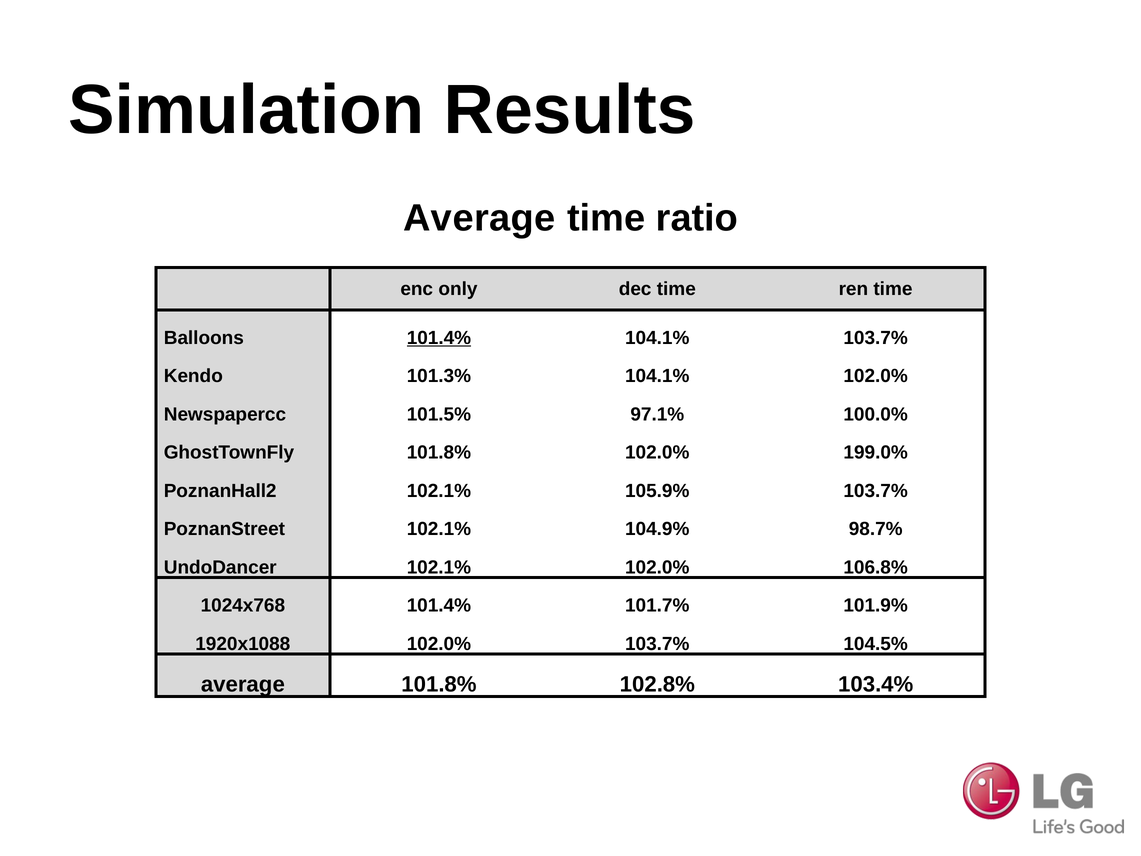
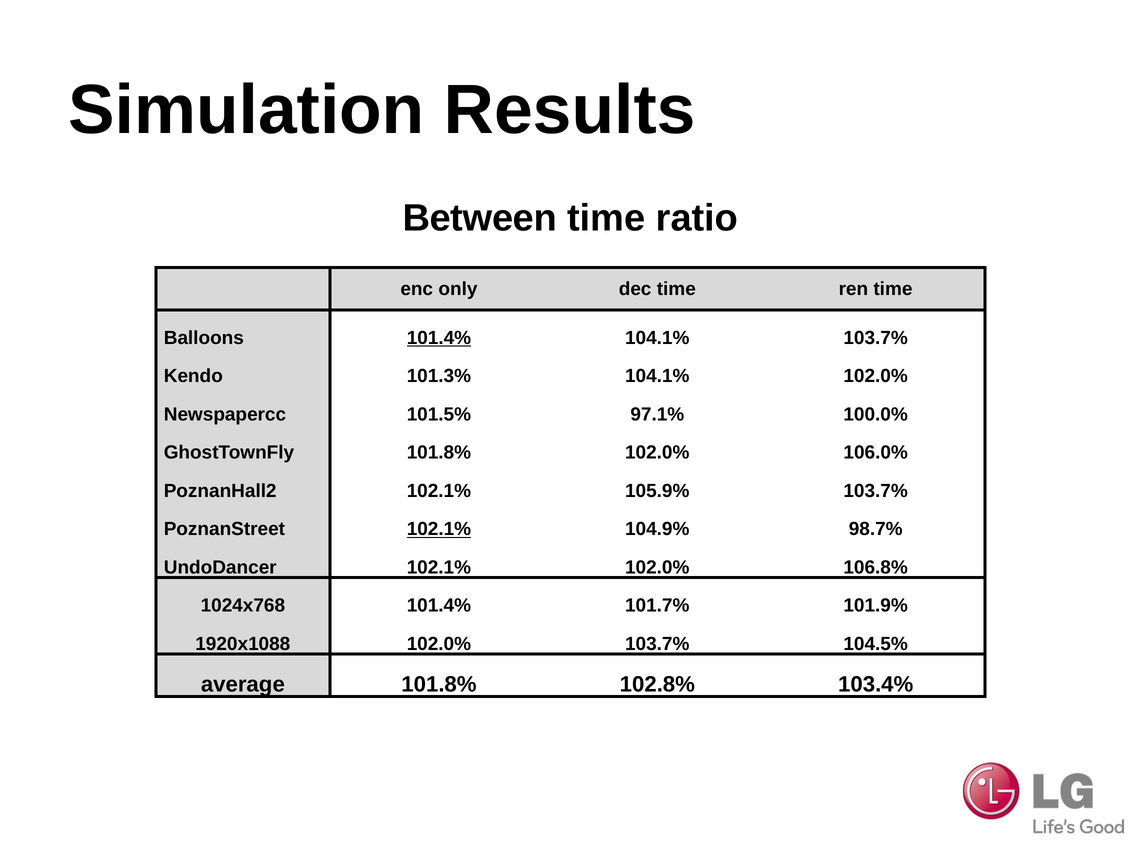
Average at (479, 218): Average -> Between
199.0%: 199.0% -> 106.0%
102.1% at (439, 529) underline: none -> present
